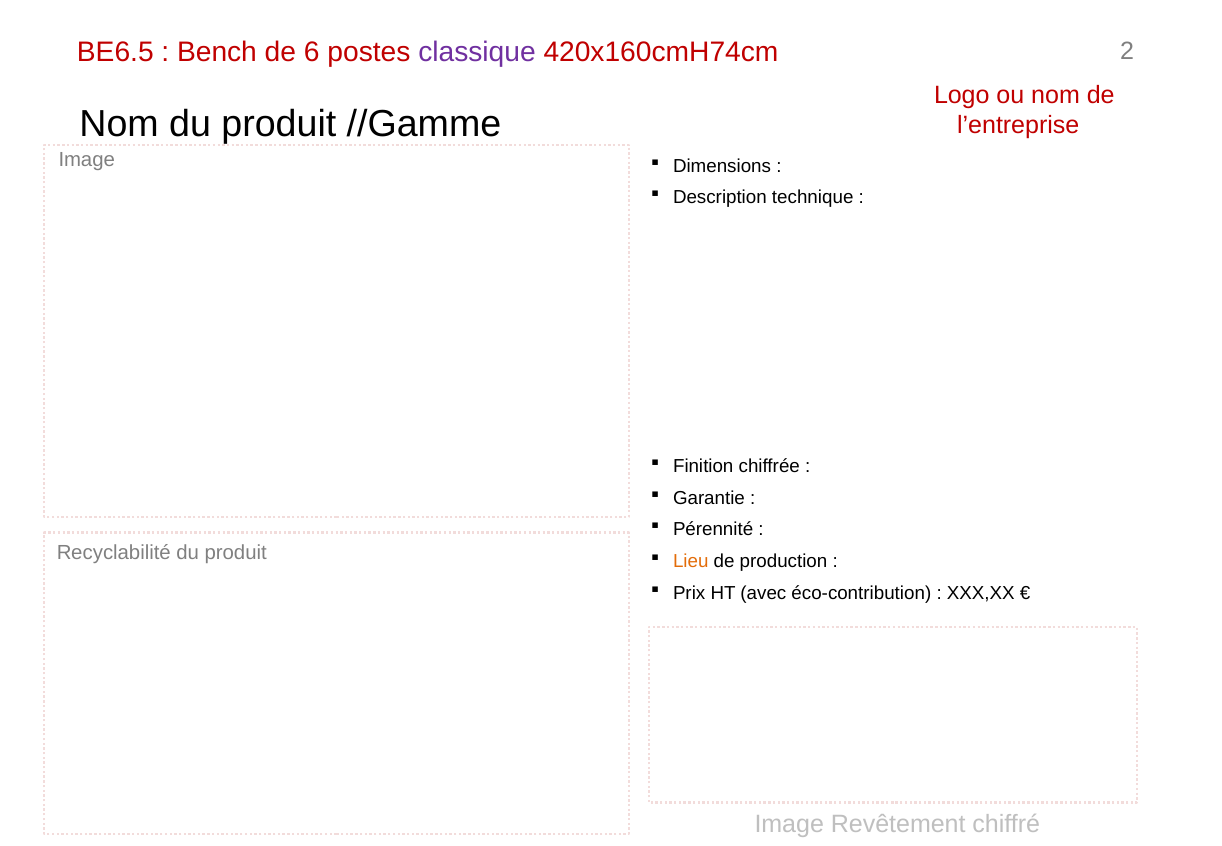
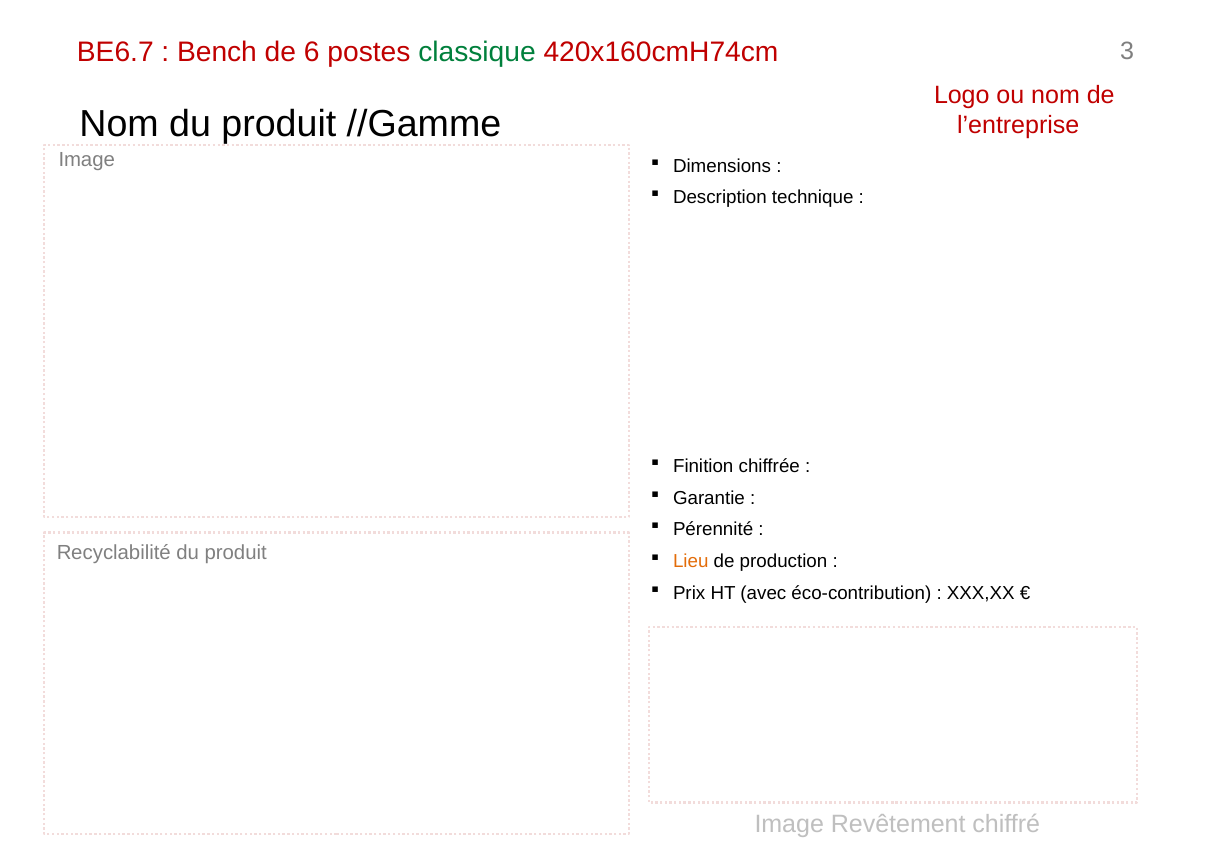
BE6.5: BE6.5 -> BE6.7
classique colour: purple -> green
2: 2 -> 3
